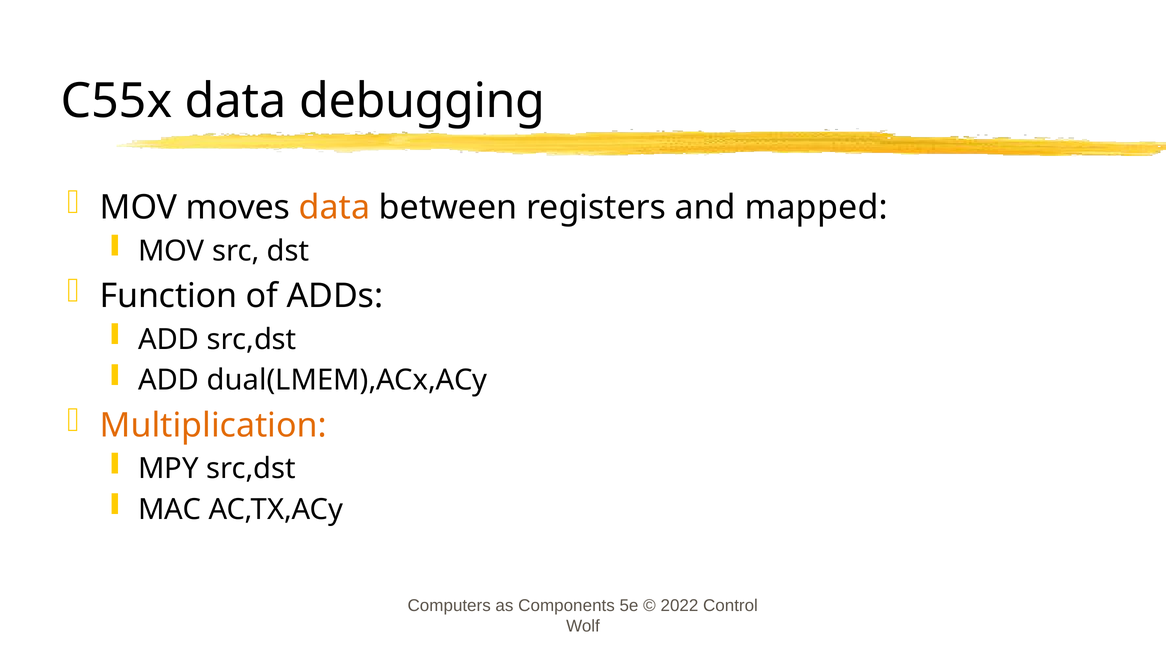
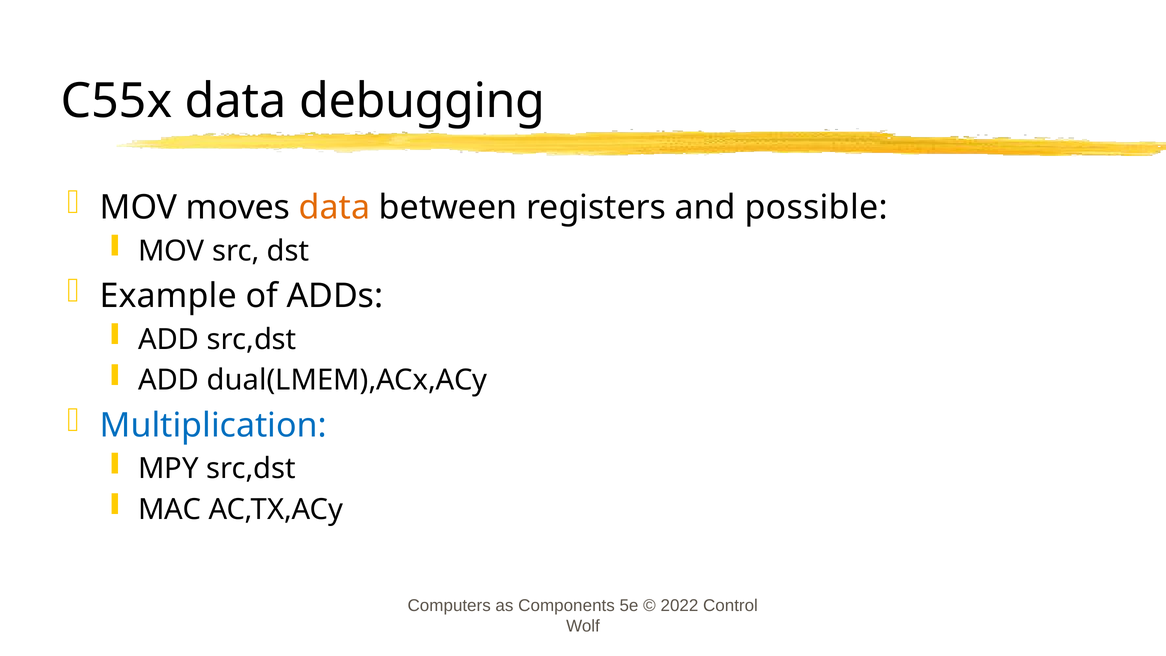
mapped: mapped -> possible
Function: Function -> Example
Multiplication colour: orange -> blue
